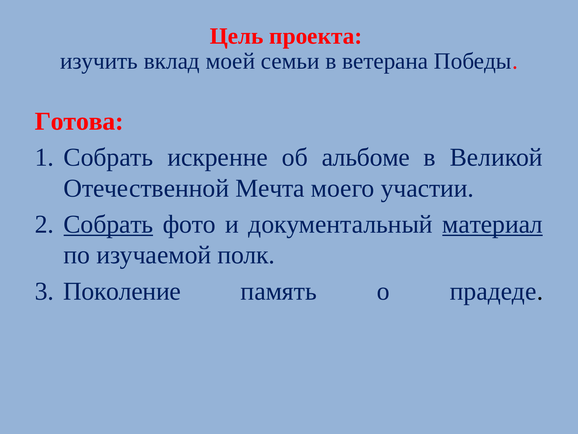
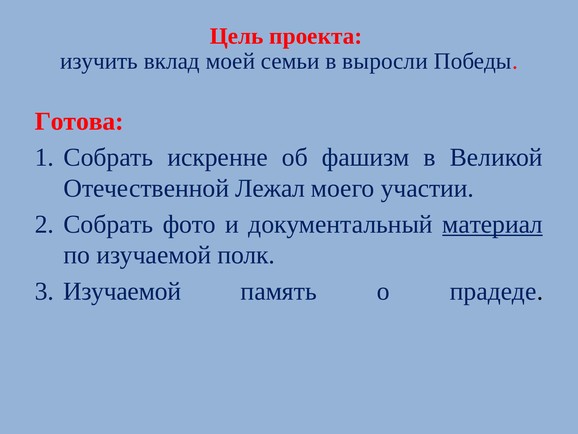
ветерана: ветерана -> выросли
альбоме: альбоме -> фашизм
Мечта: Мечта -> Лежал
Собрать at (108, 224) underline: present -> none
Поколение at (122, 291): Поколение -> Изучаемой
